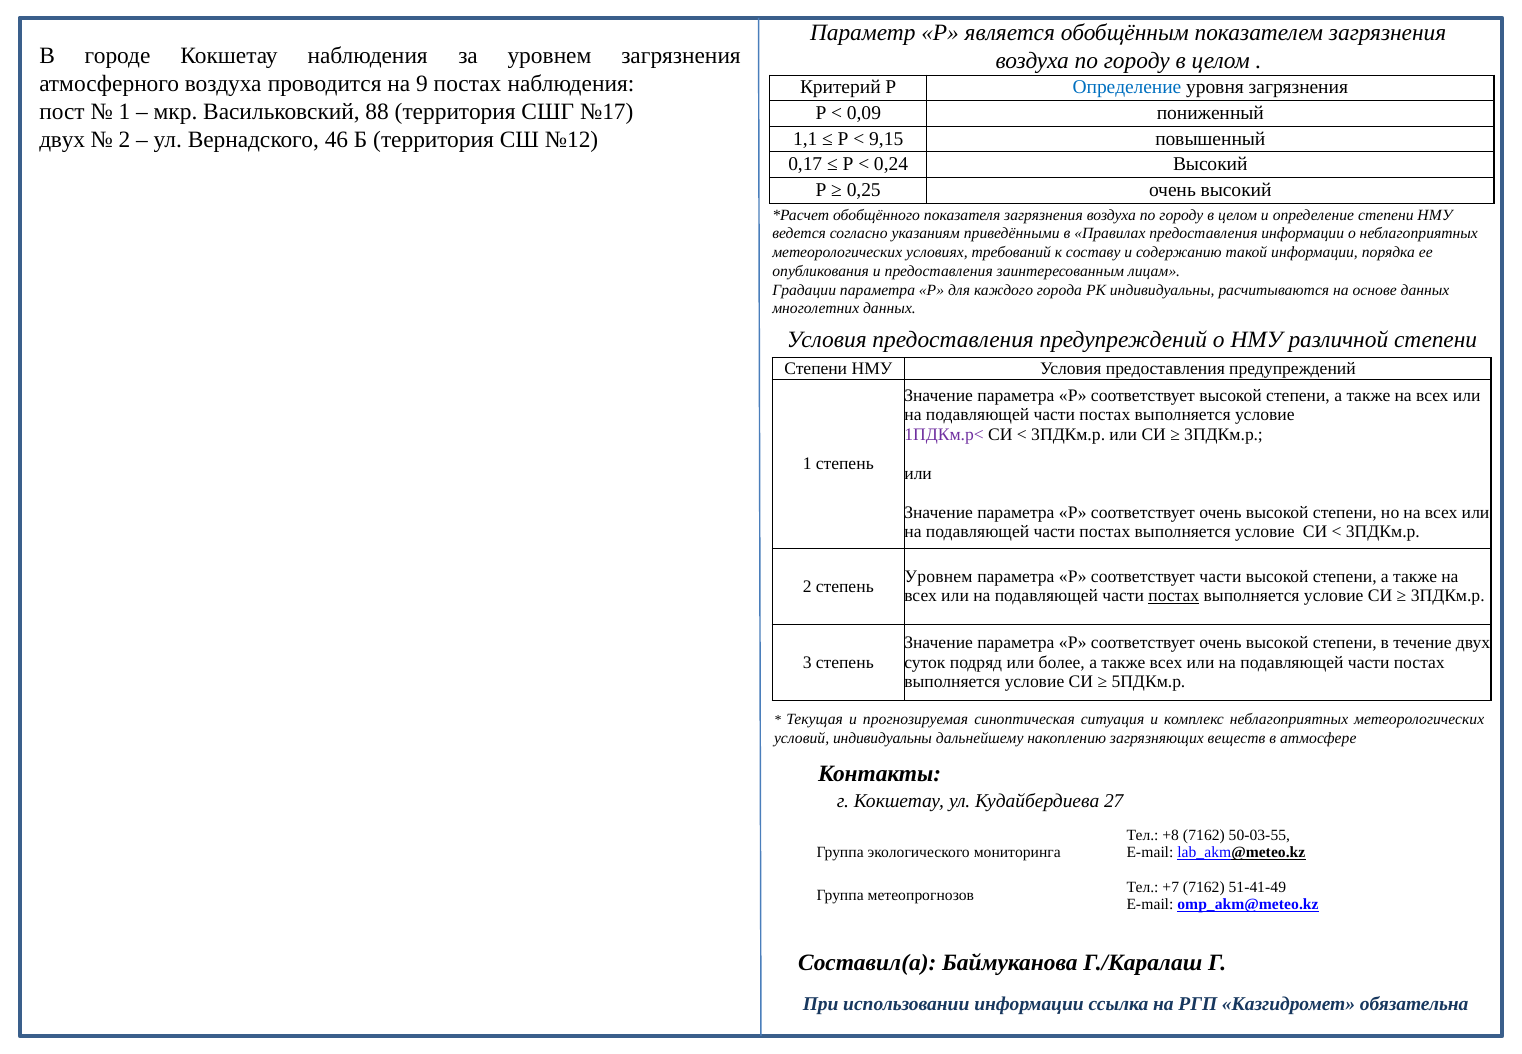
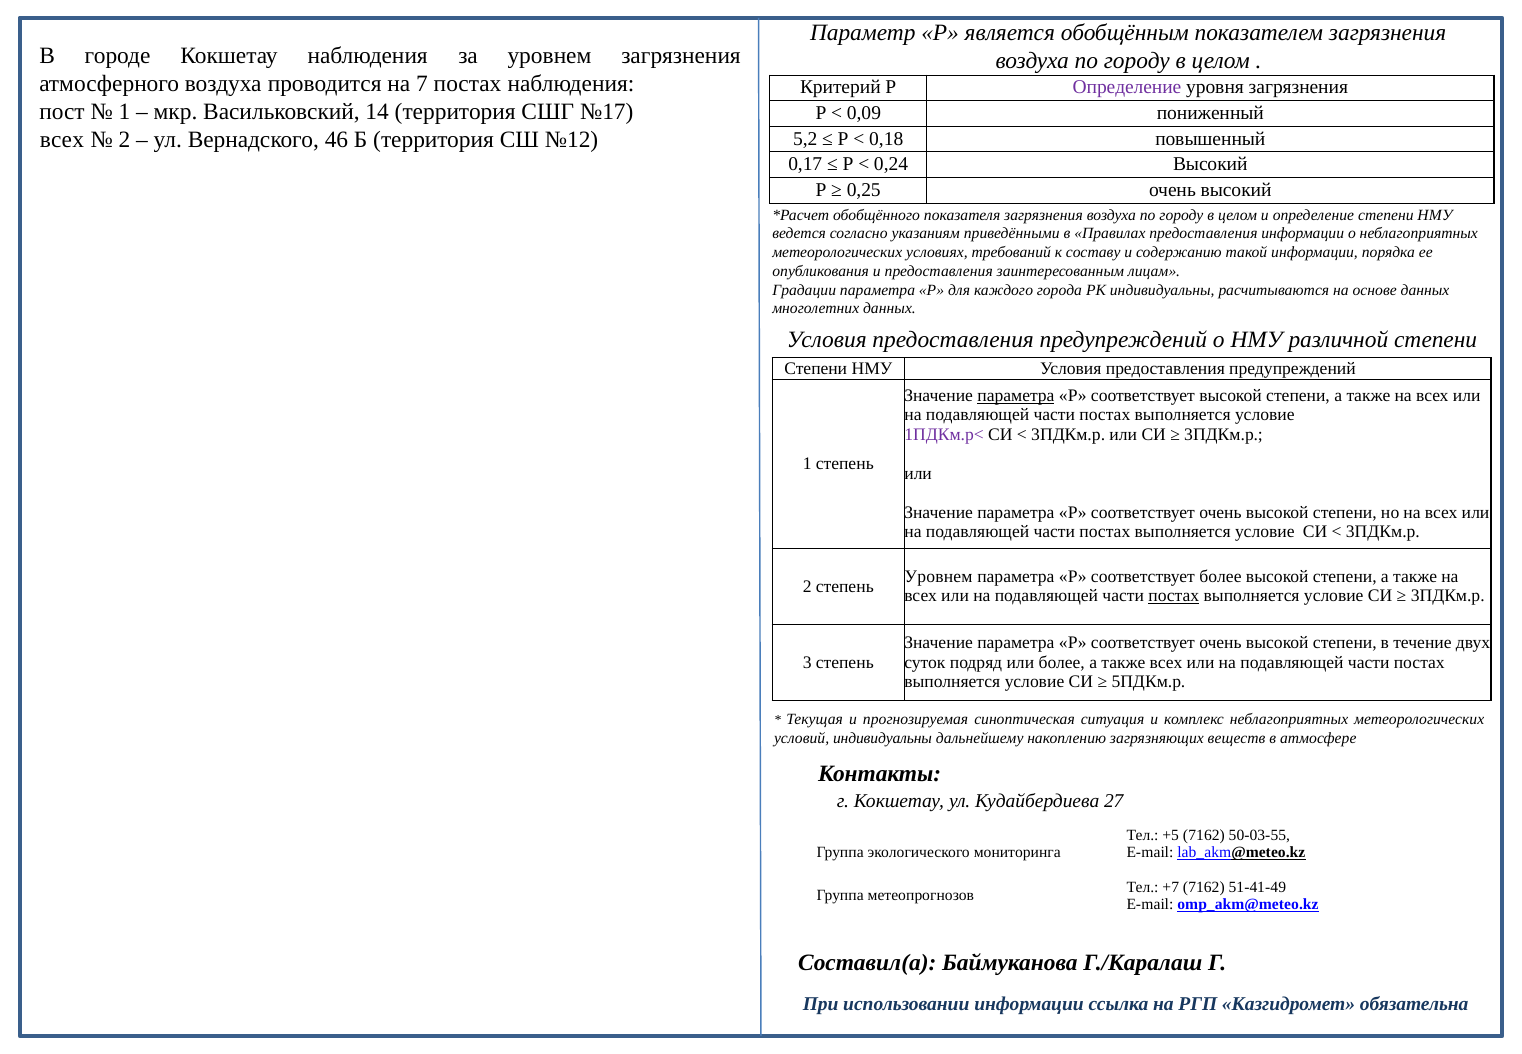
9: 9 -> 7
Определение at (1127, 87) colour: blue -> purple
88: 88 -> 14
двух at (62, 140): двух -> всех
1,1: 1,1 -> 5,2
9,15: 9,15 -> 0,18
параметра at (1016, 395) underline: none -> present
соответствует части: части -> более
+8: +8 -> +5
